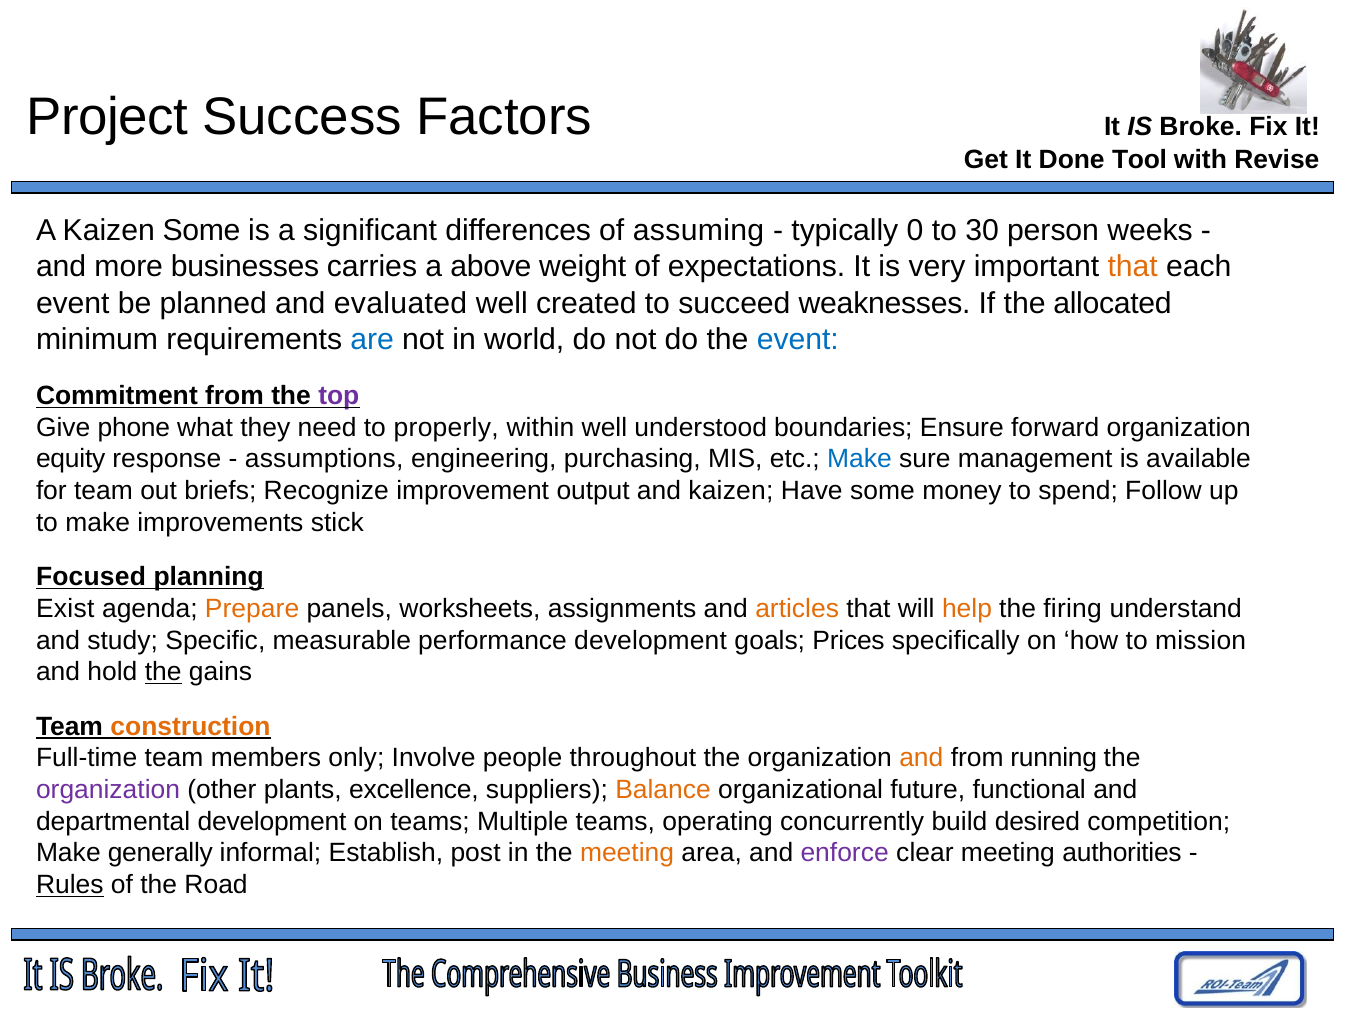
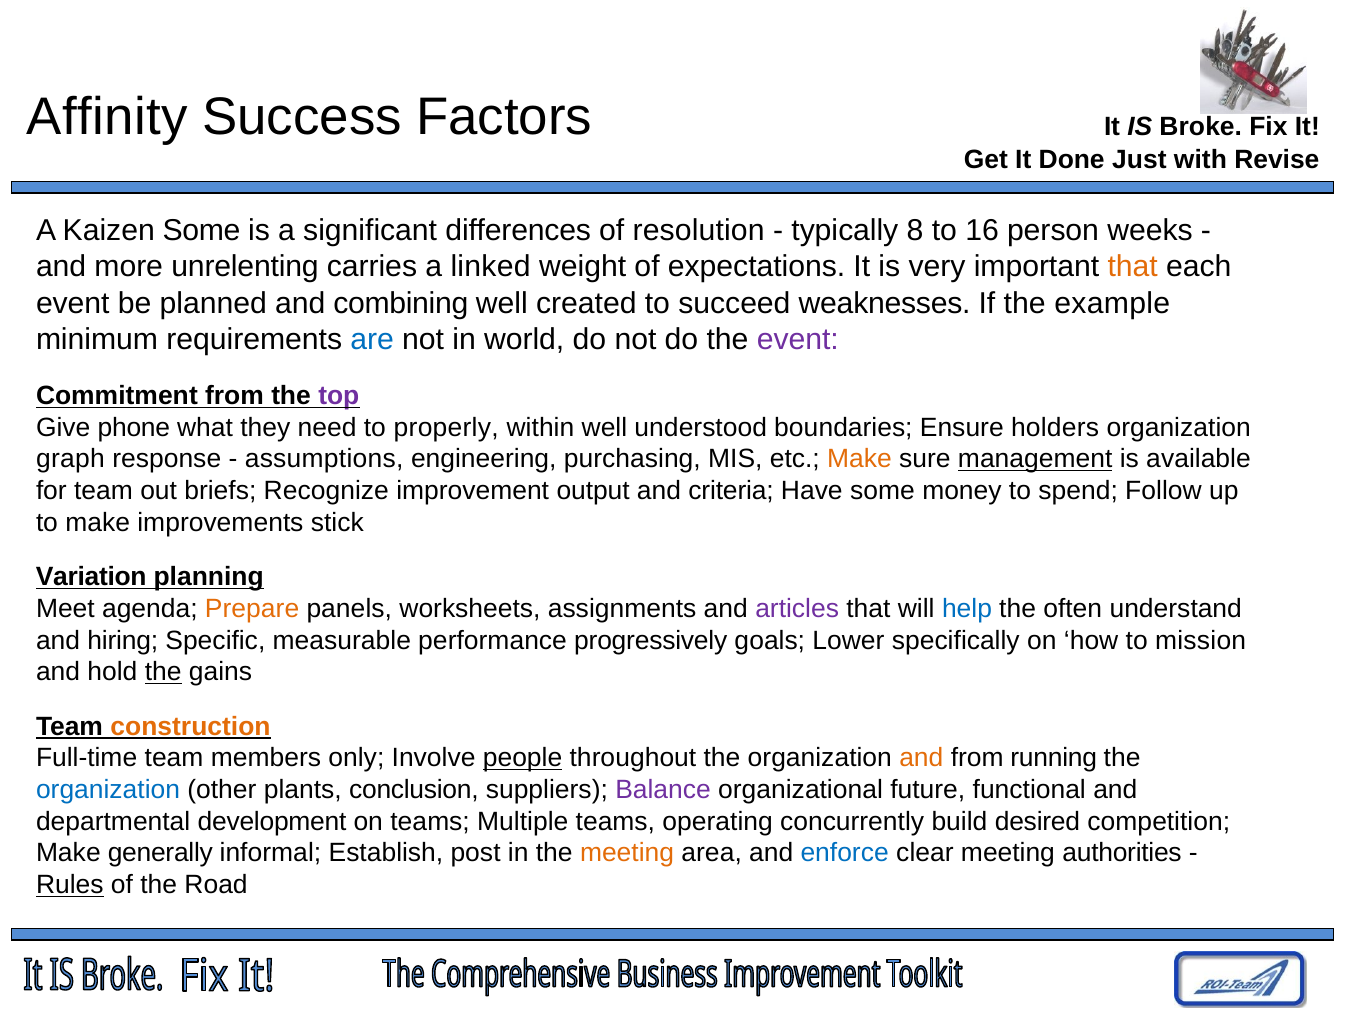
Project: Project -> Affinity
Tool: Tool -> Just
assuming: assuming -> resolution
0: 0 -> 8
30: 30 -> 16
businesses: businesses -> unrelenting
above: above -> linked
evaluated: evaluated -> combining
allocated: allocated -> example
event at (798, 339) colour: blue -> purple
forward: forward -> holders
equity: equity -> graph
Make at (859, 459) colour: blue -> orange
management underline: none -> present
and kaizen: kaizen -> criteria
Focused: Focused -> Variation
Exist: Exist -> Meet
articles colour: orange -> purple
help colour: orange -> blue
firing: firing -> often
study: study -> hiring
performance development: development -> progressively
Prices: Prices -> Lower
people underline: none -> present
organization at (108, 790) colour: purple -> blue
excellence: excellence -> conclusion
Balance colour: orange -> purple
enforce colour: purple -> blue
